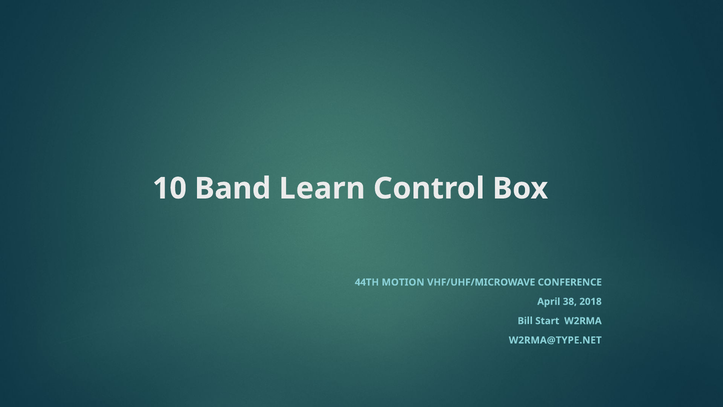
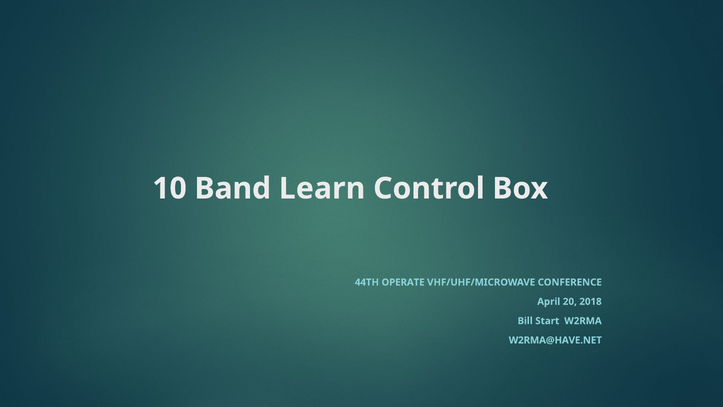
MOTION: MOTION -> OPERATE
38: 38 -> 20
W2RMA@TYPE.NET: W2RMA@TYPE.NET -> W2RMA@HAVE.NET
